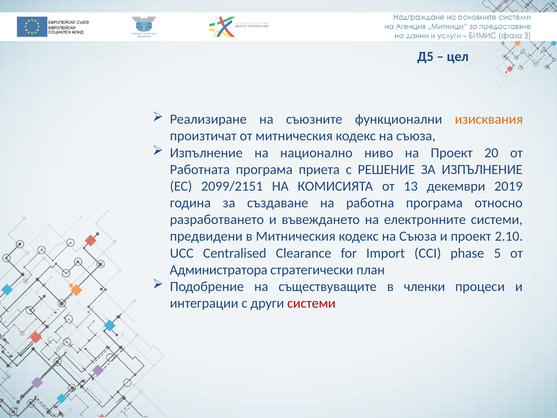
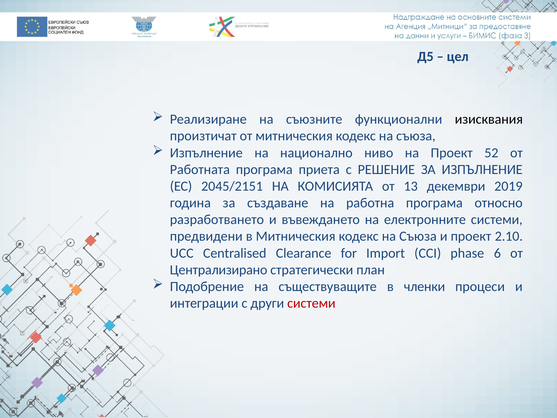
изисквания colour: orange -> black
20: 20 -> 52
2099/2151: 2099/2151 -> 2045/2151
5: 5 -> 6
Администратора: Администратора -> Централизирано
